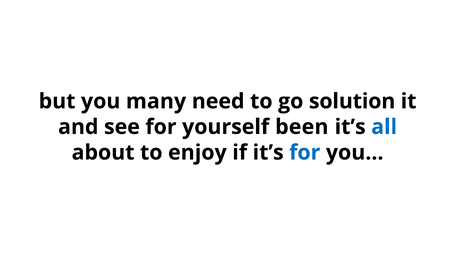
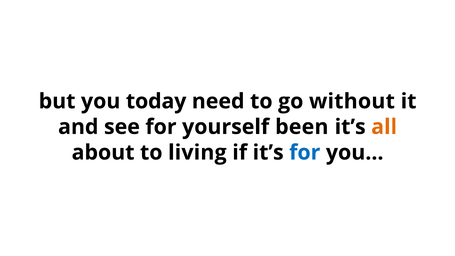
many: many -> today
solution: solution -> without
all colour: blue -> orange
enjoy: enjoy -> living
